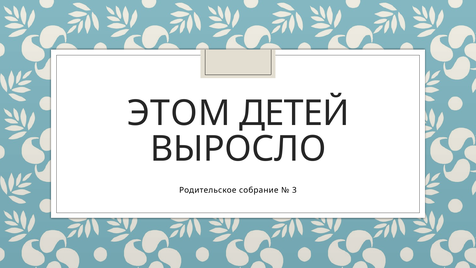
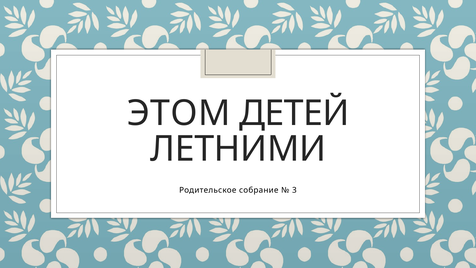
ВЫРОСЛО: ВЫРОСЛО -> ЛЕТНИМИ
